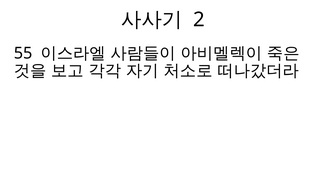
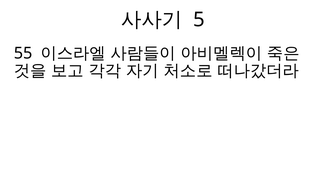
2: 2 -> 5
